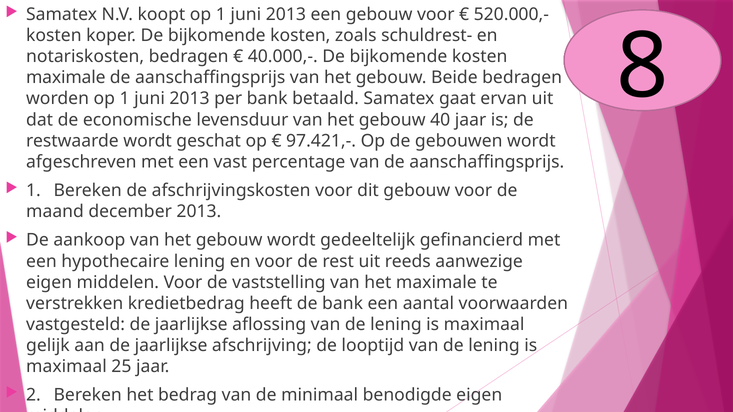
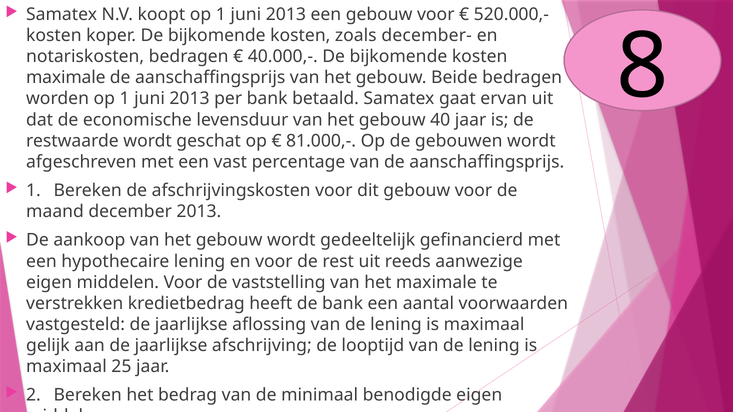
schuldrest-: schuldrest- -> december-
97.421,-: 97.421,- -> 81.000,-
